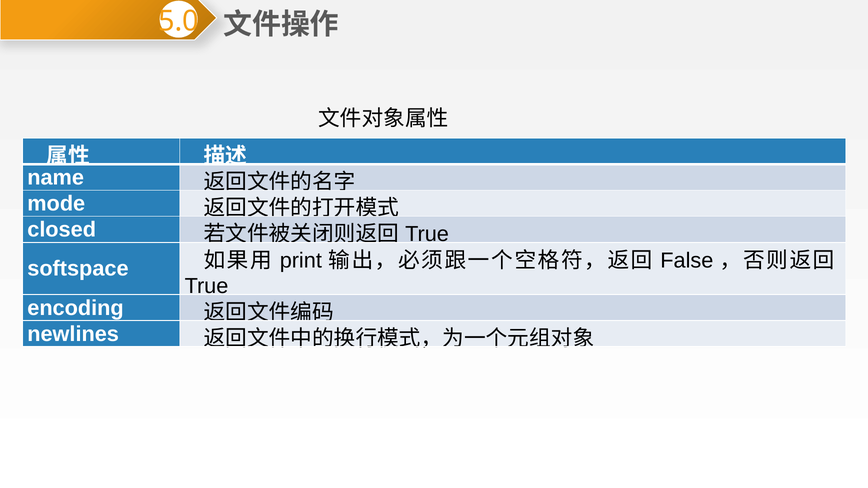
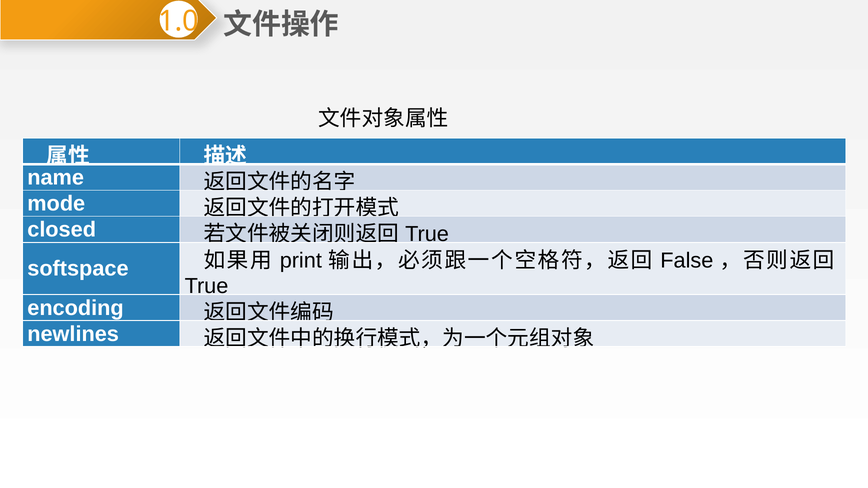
5.0: 5.0 -> 1.0
